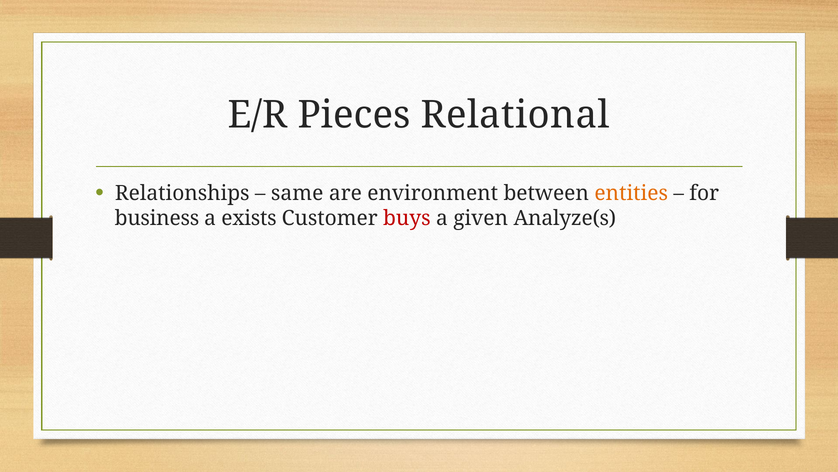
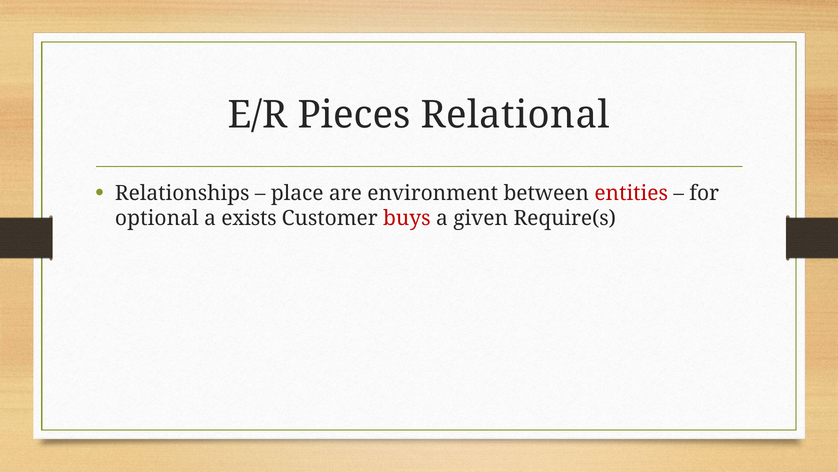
same: same -> place
entities colour: orange -> red
business: business -> optional
Analyze(s: Analyze(s -> Require(s
